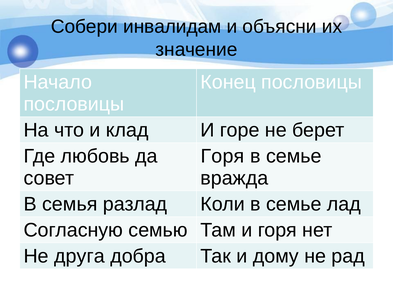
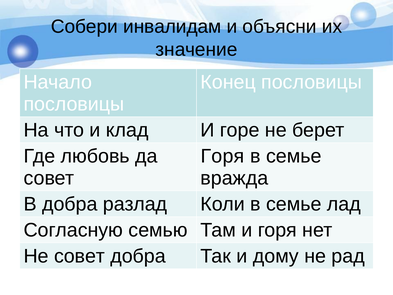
В семья: семья -> добра
Не друга: друга -> совет
